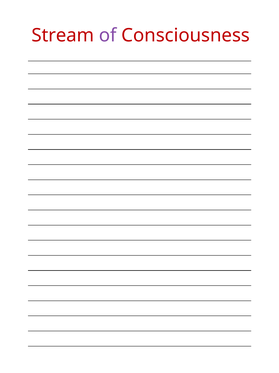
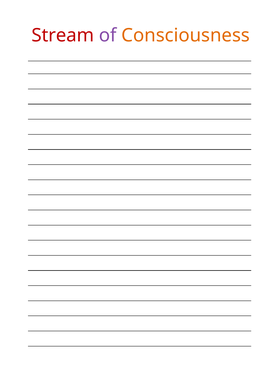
Consciousness colour: red -> orange
